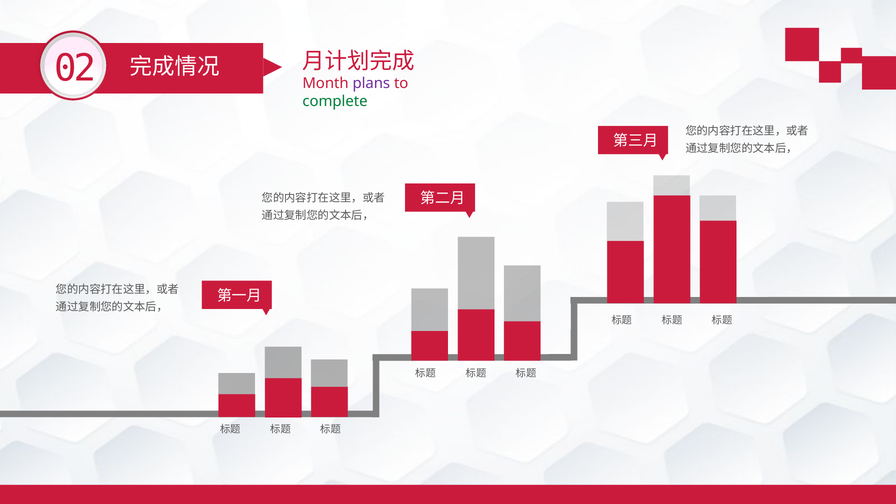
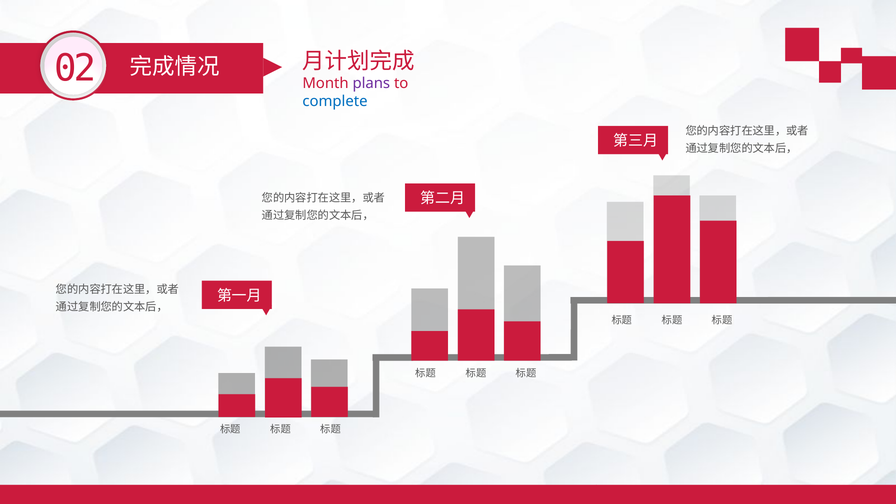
complete colour: green -> blue
